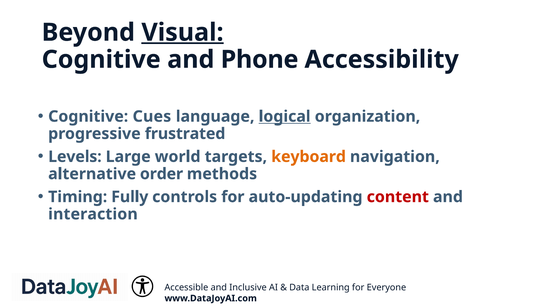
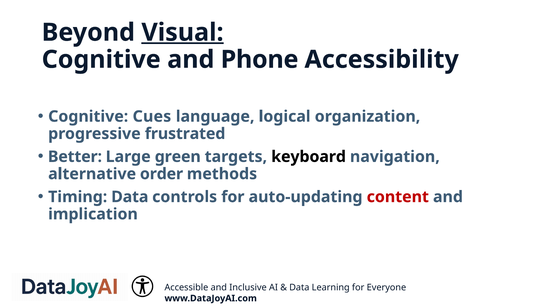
logical underline: present -> none
Levels: Levels -> Better
world: world -> green
keyboard colour: orange -> black
Timing Fully: Fully -> Data
interaction: interaction -> implication
